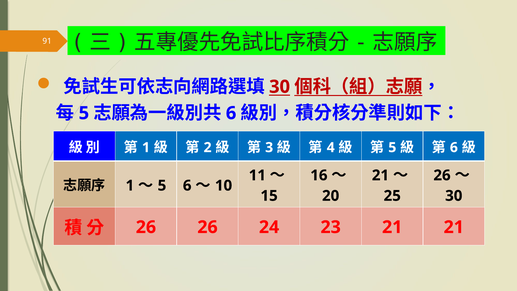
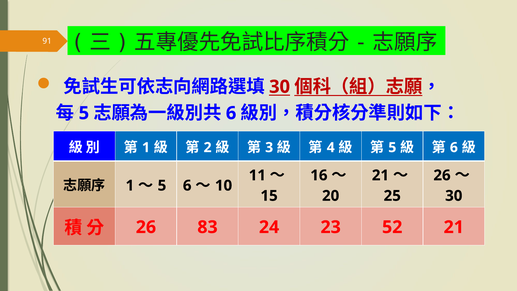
26 26: 26 -> 83
23 21: 21 -> 52
